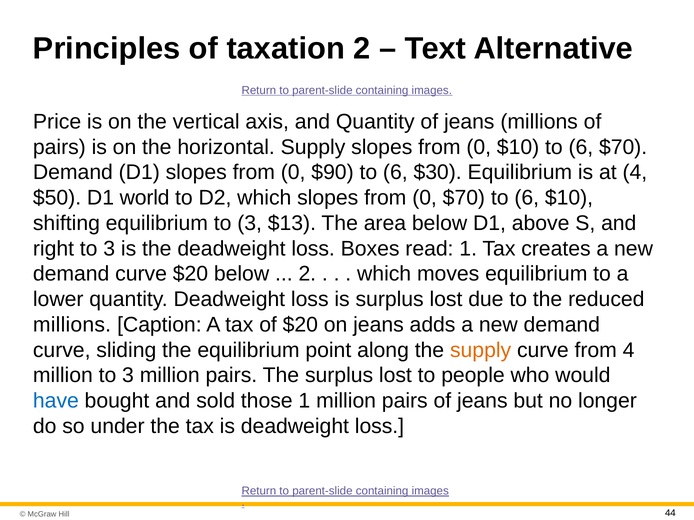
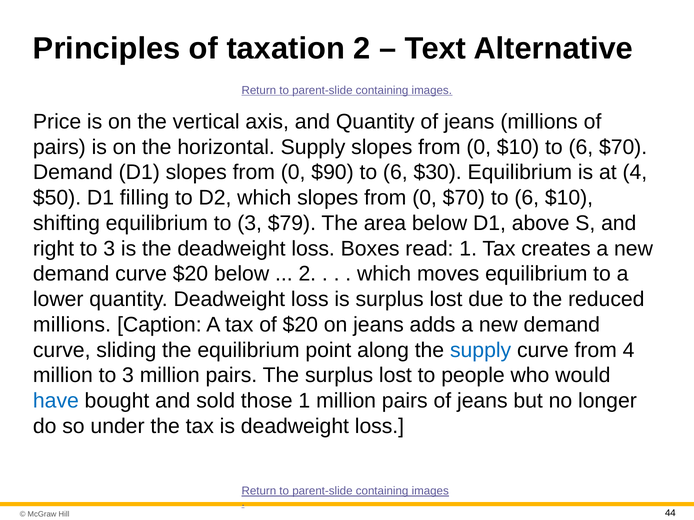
world: world -> filling
$13: $13 -> $79
supply at (481, 350) colour: orange -> blue
